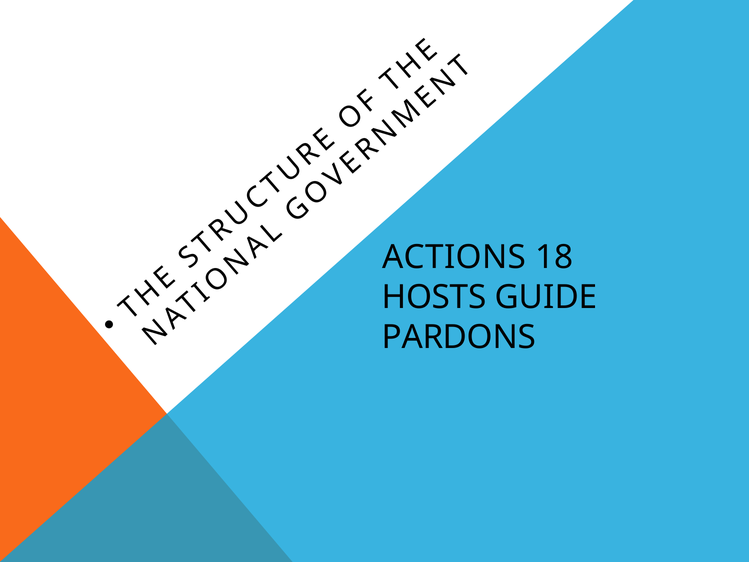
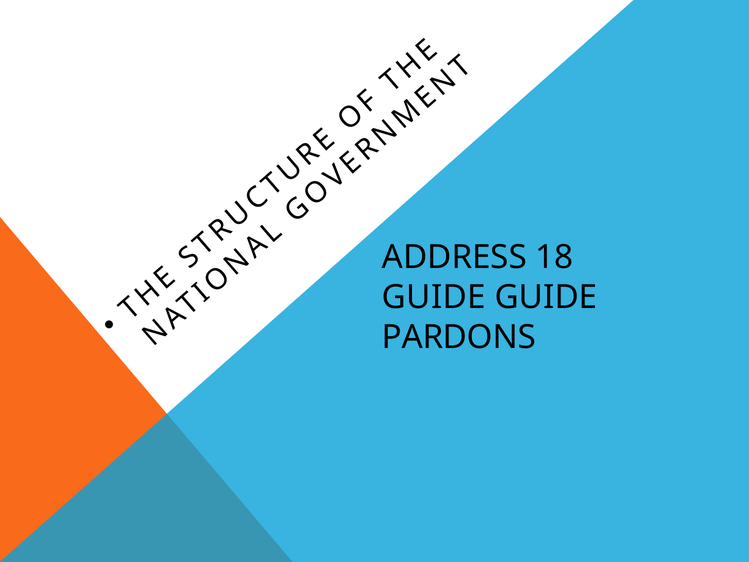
ACTIONS: ACTIONS -> ADDRESS
HOSTS at (434, 297): HOSTS -> GUIDE
